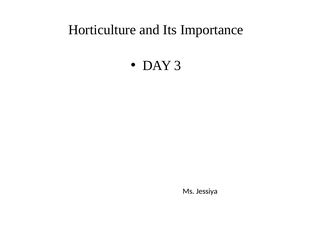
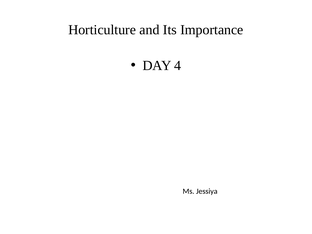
3: 3 -> 4
